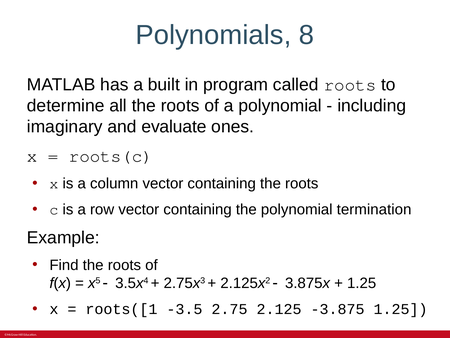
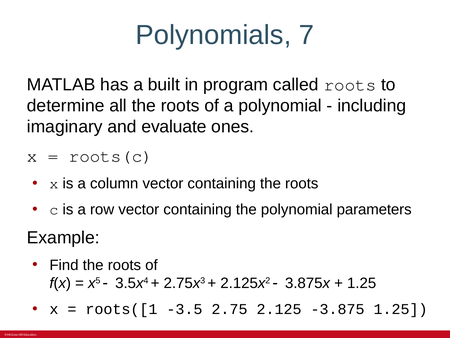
8: 8 -> 7
termination: termination -> parameters
